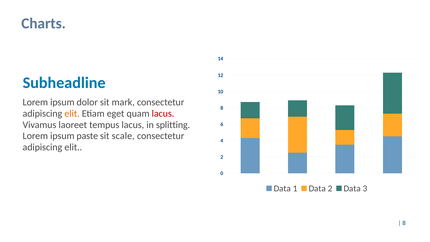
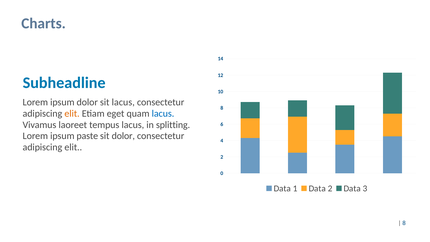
sit mark: mark -> lacus
lacus at (163, 114) colour: red -> blue
sit scale: scale -> dolor
